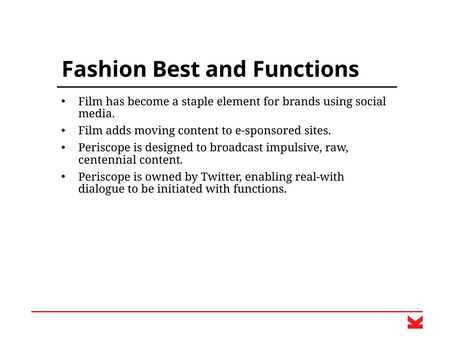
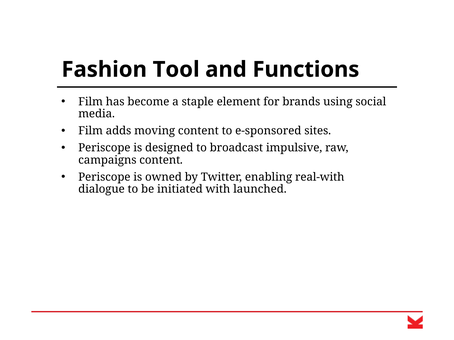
Best: Best -> Tool
centennial: centennial -> campaigns
with functions: functions -> launched
